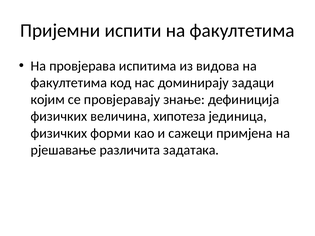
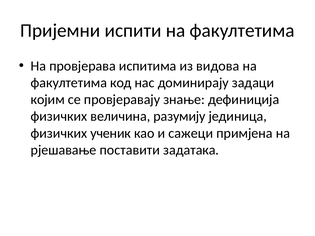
хипотеза: хипотеза -> разумију
форми: форми -> ученик
различита: различита -> поставити
